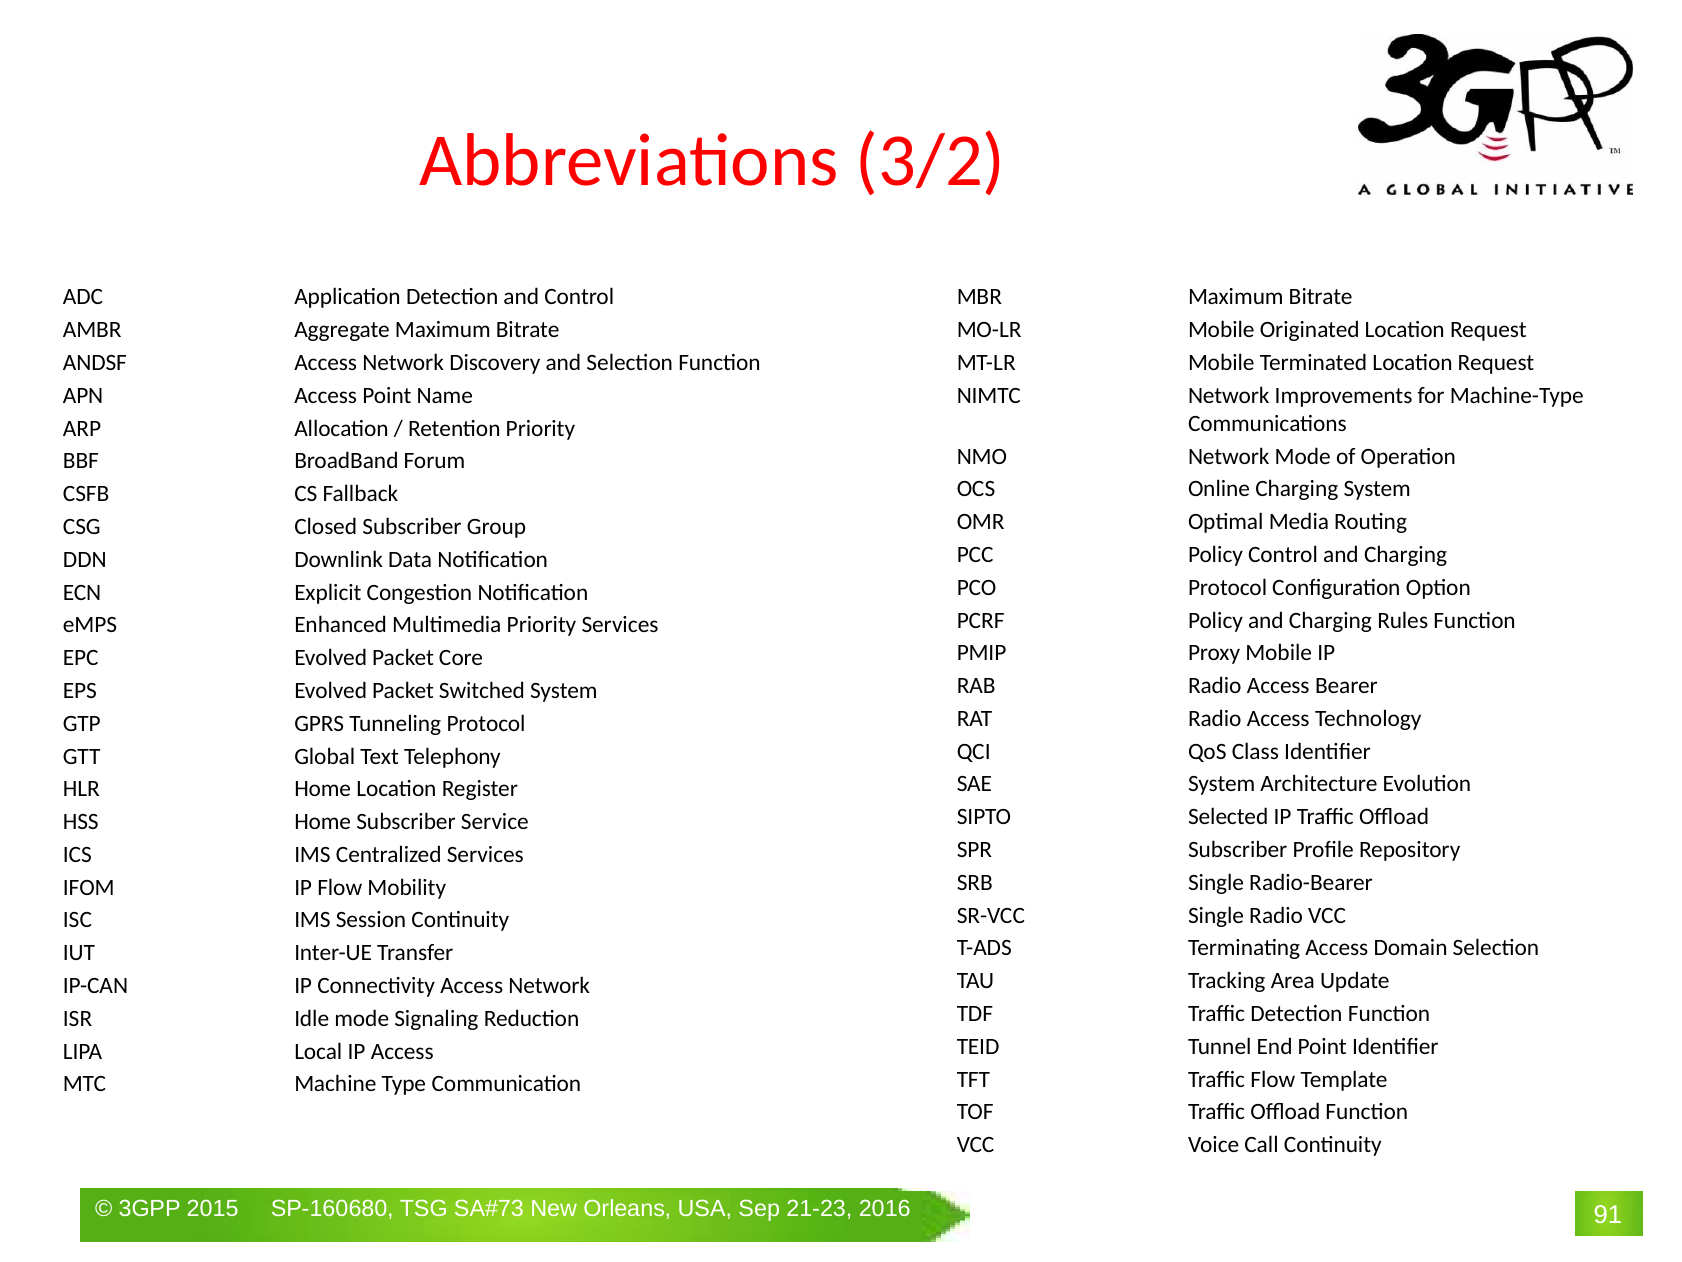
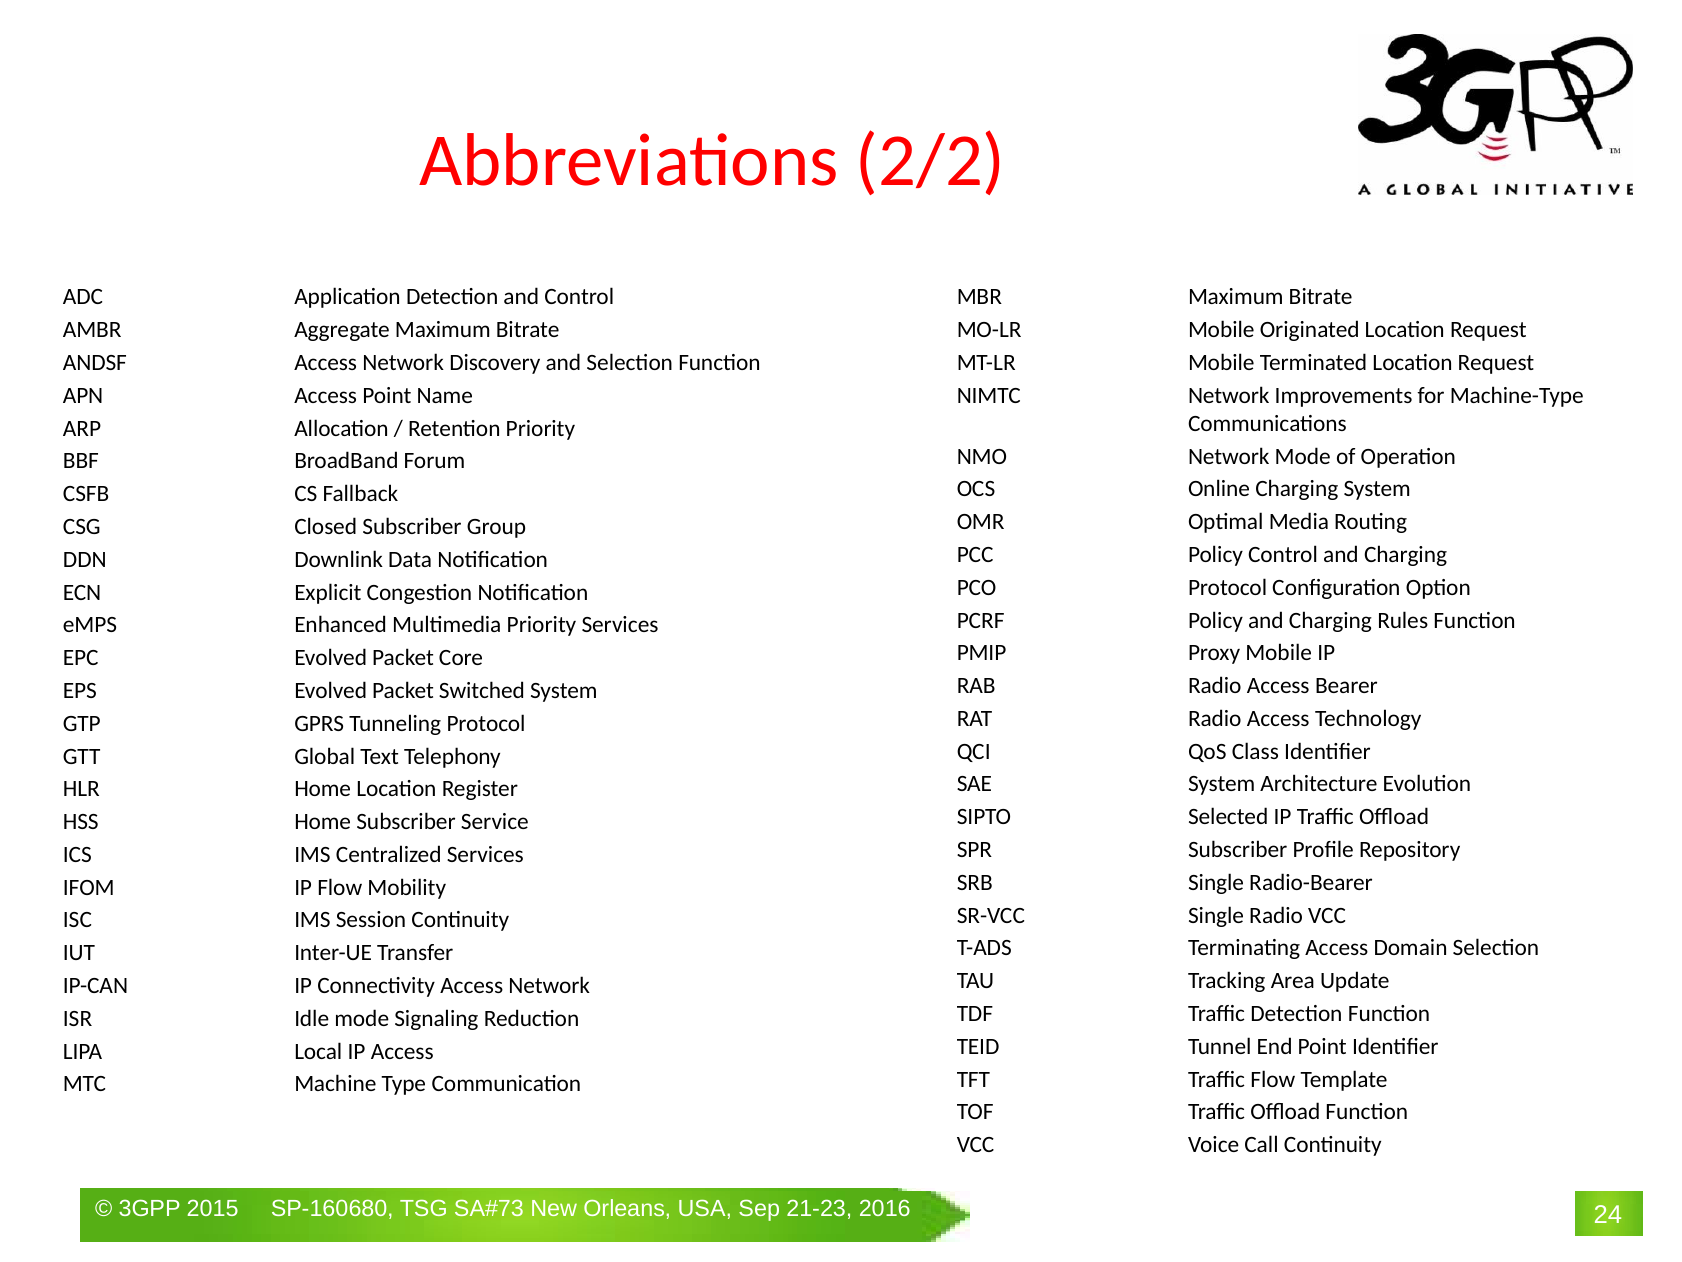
3/2: 3/2 -> 2/2
91: 91 -> 24
